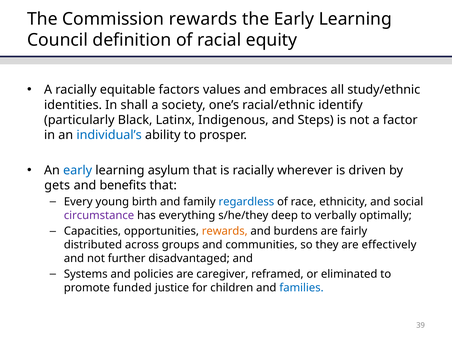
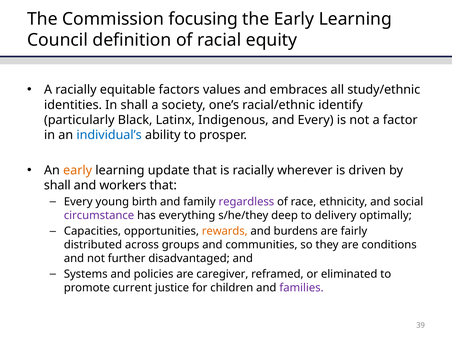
Commission rewards: rewards -> focusing
and Steps: Steps -> Every
early at (78, 170) colour: blue -> orange
asylum: asylum -> update
gets at (57, 185): gets -> shall
benefits: benefits -> workers
regardless colour: blue -> purple
verbally: verbally -> delivery
effectively: effectively -> conditions
funded: funded -> current
families colour: blue -> purple
